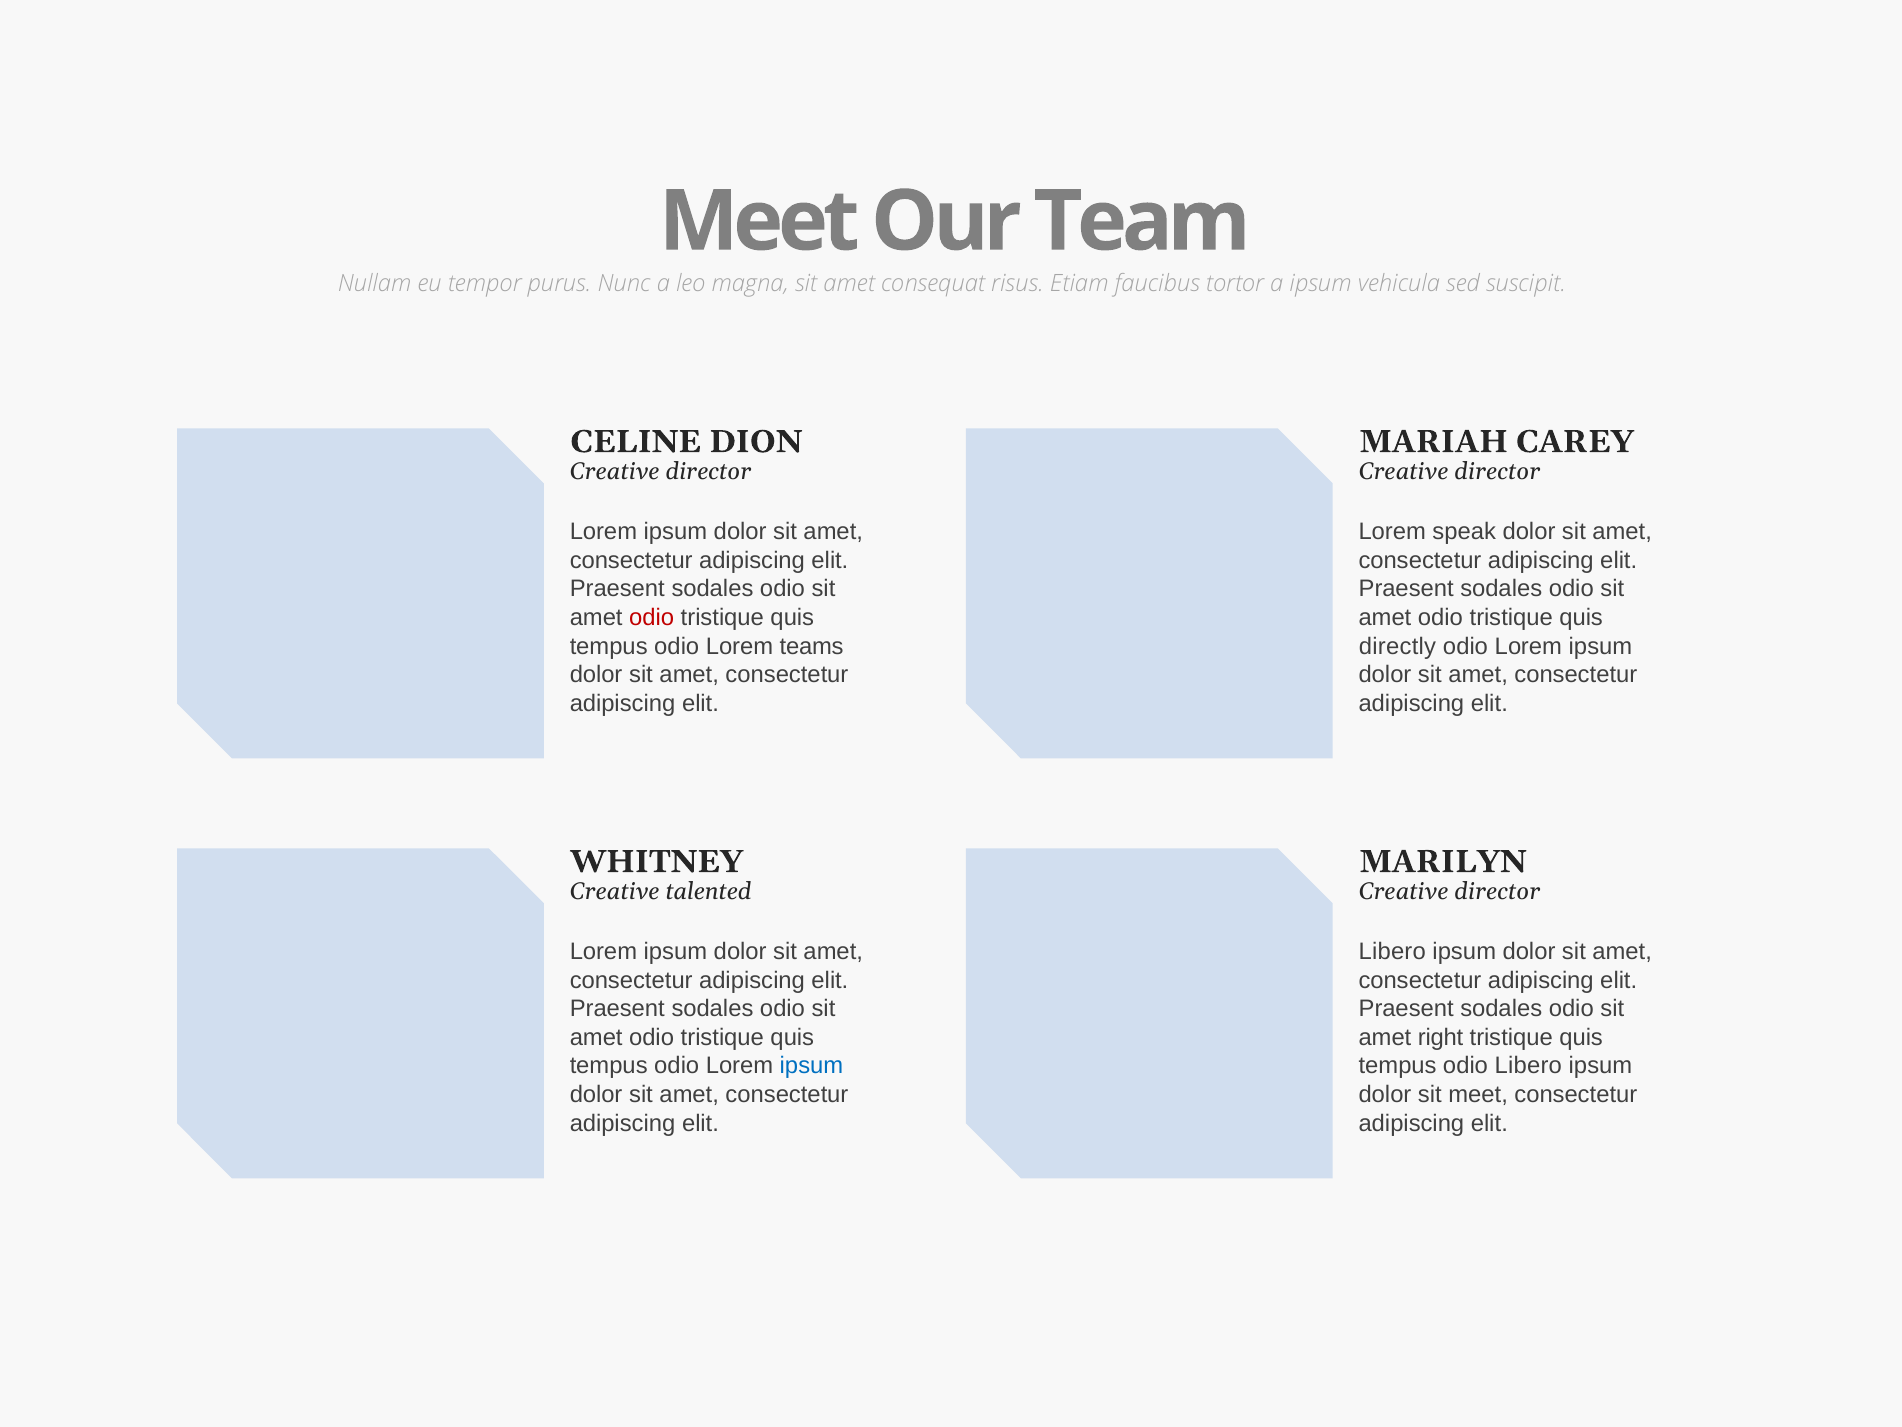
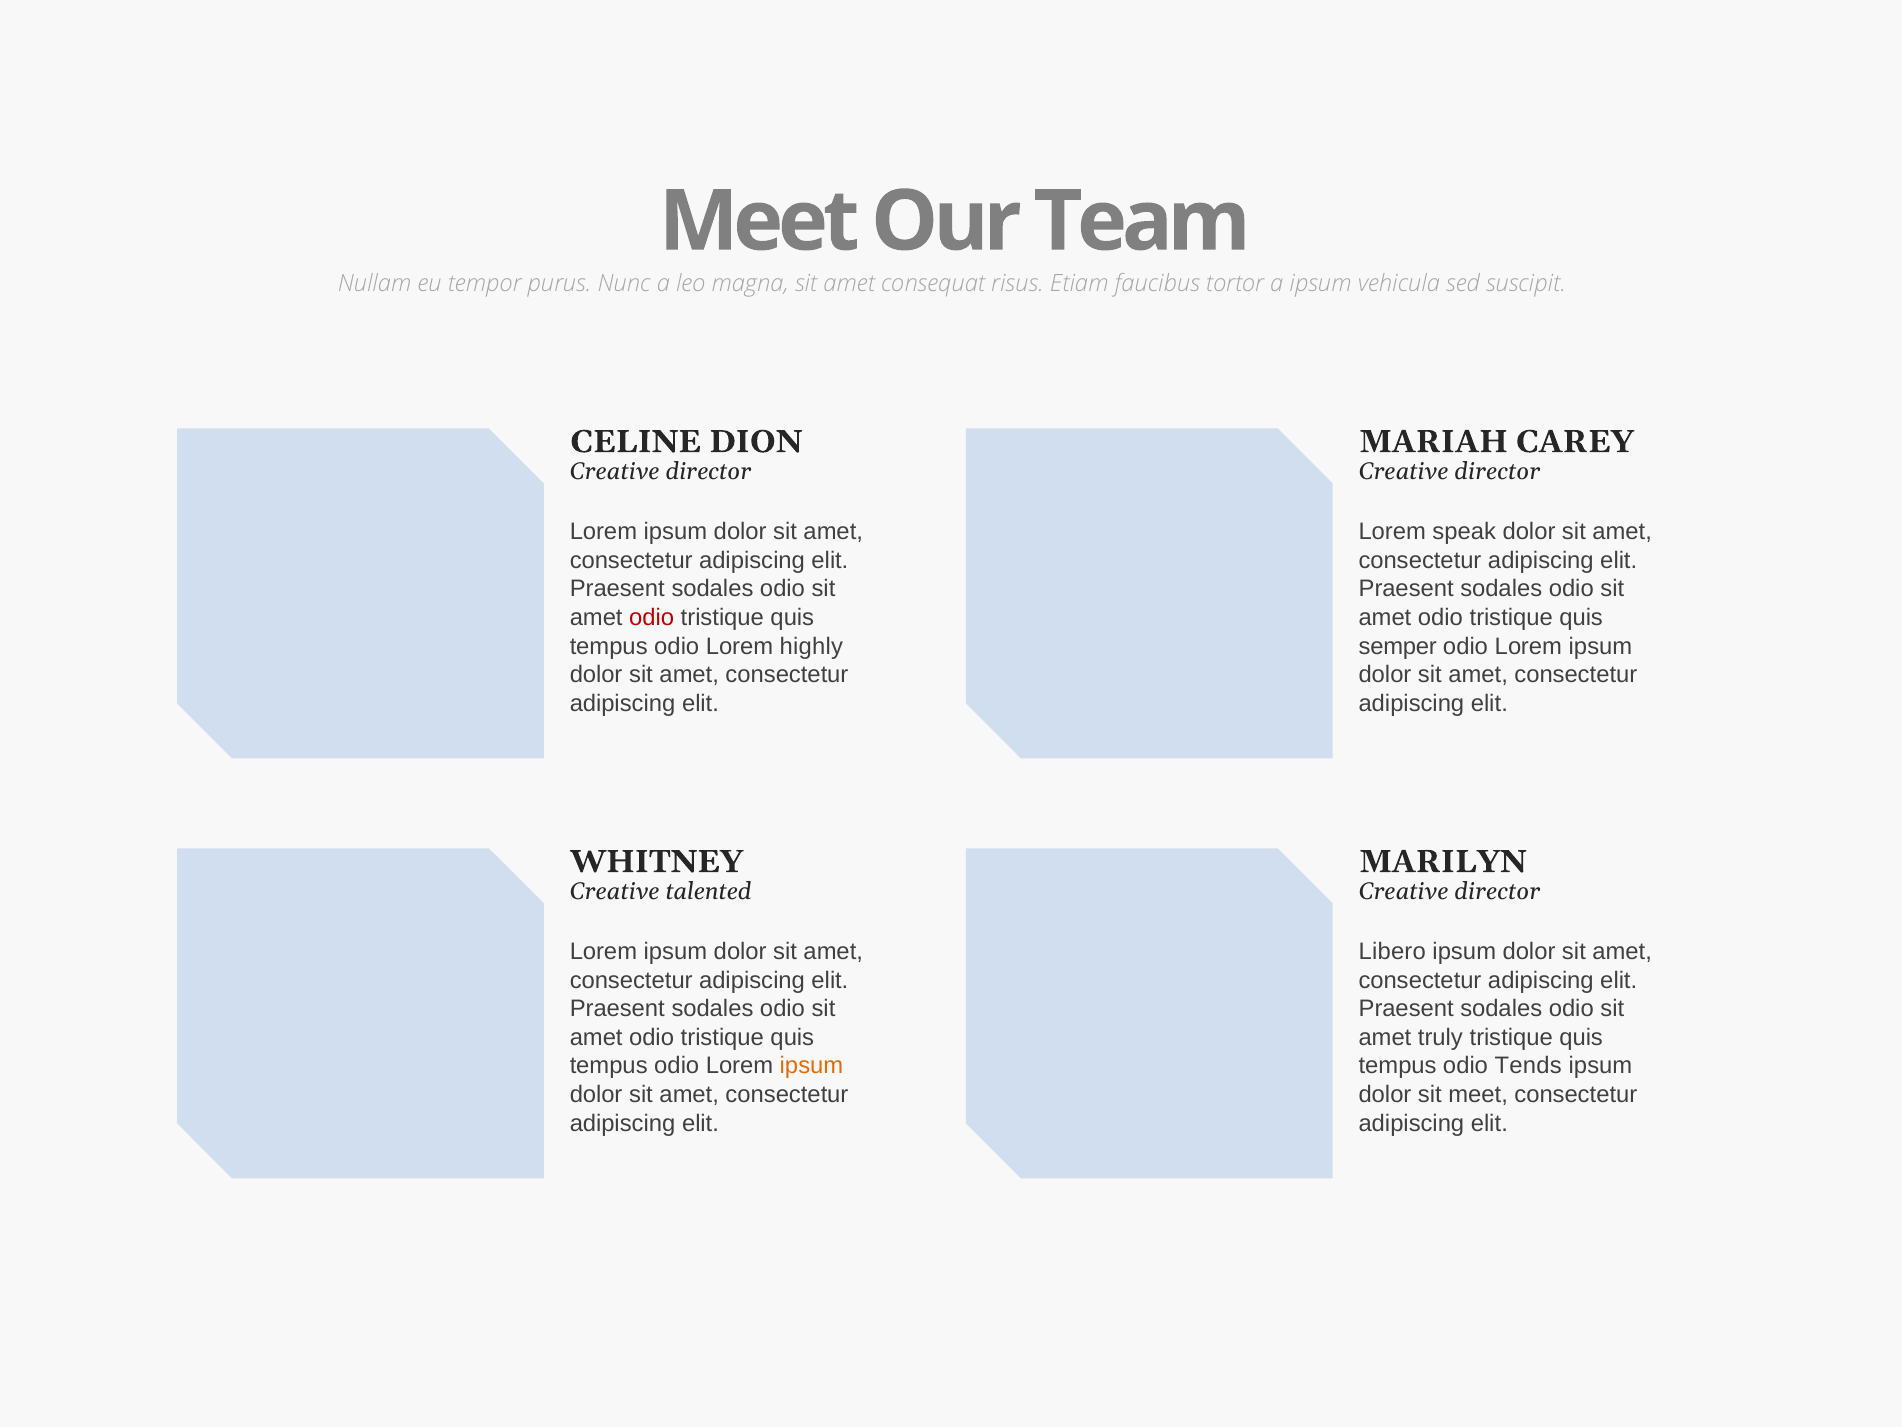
teams: teams -> highly
directly: directly -> semper
right: right -> truly
ipsum at (811, 1066) colour: blue -> orange
odio Libero: Libero -> Tends
